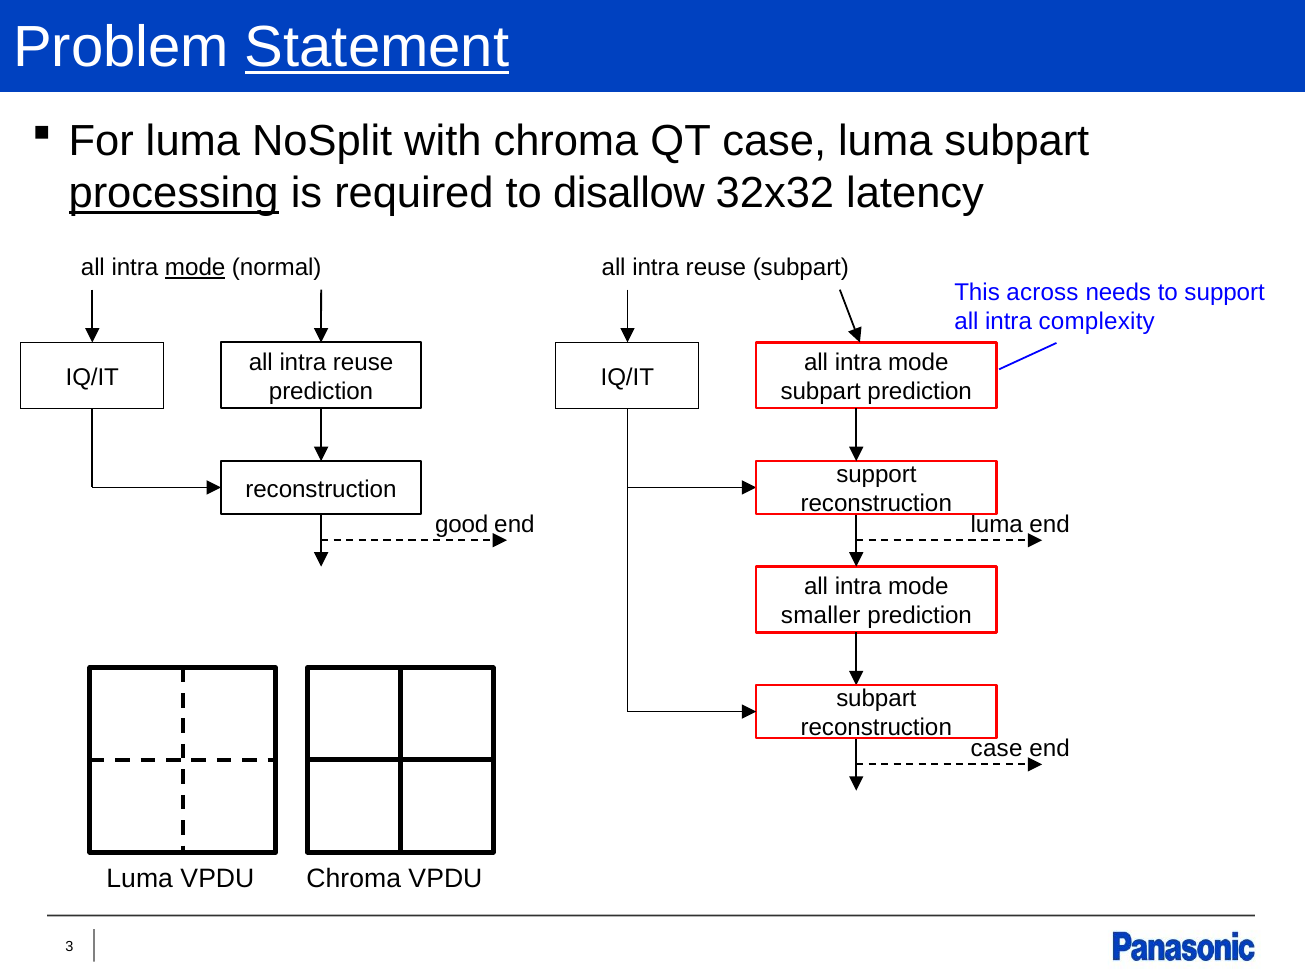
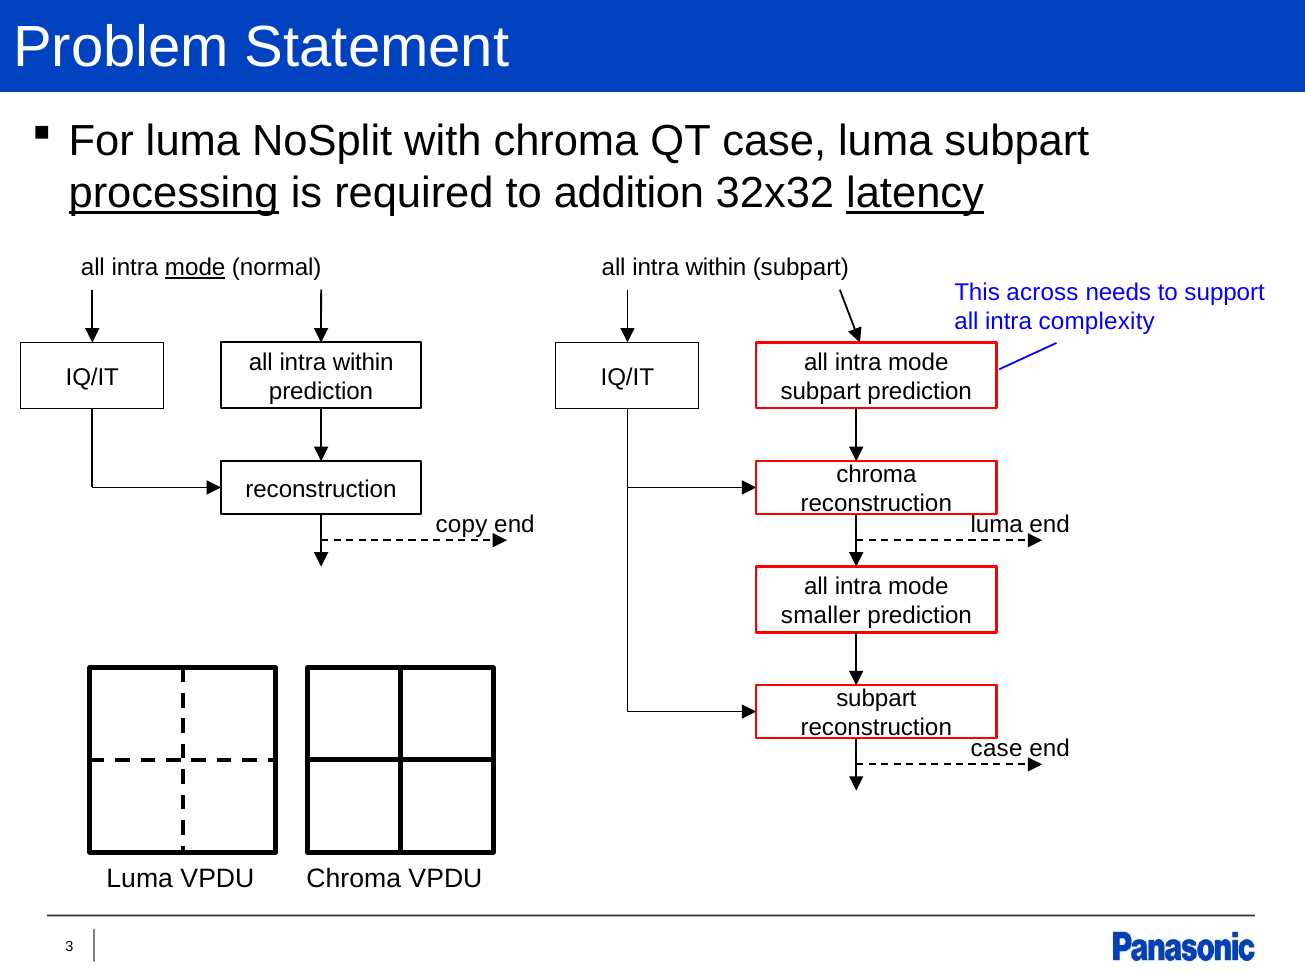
Statement underline: present -> none
disallow: disallow -> addition
latency underline: none -> present
normal all intra reuse: reuse -> within
reuse at (363, 362): reuse -> within
support at (876, 474): support -> chroma
good: good -> copy
